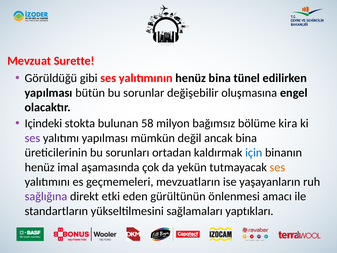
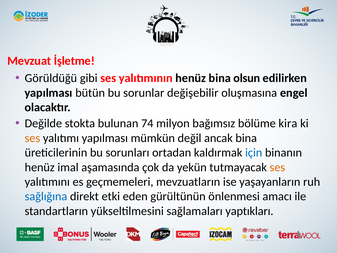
Surette: Surette -> İşletme
tünel: tünel -> olsun
Içindeki: Içindeki -> Değilde
58: 58 -> 74
ses at (32, 138) colour: purple -> orange
sağlığına colour: purple -> blue
